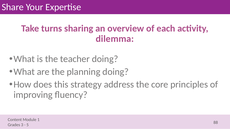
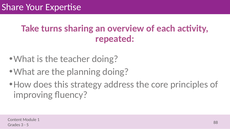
dilemma: dilemma -> repeated
